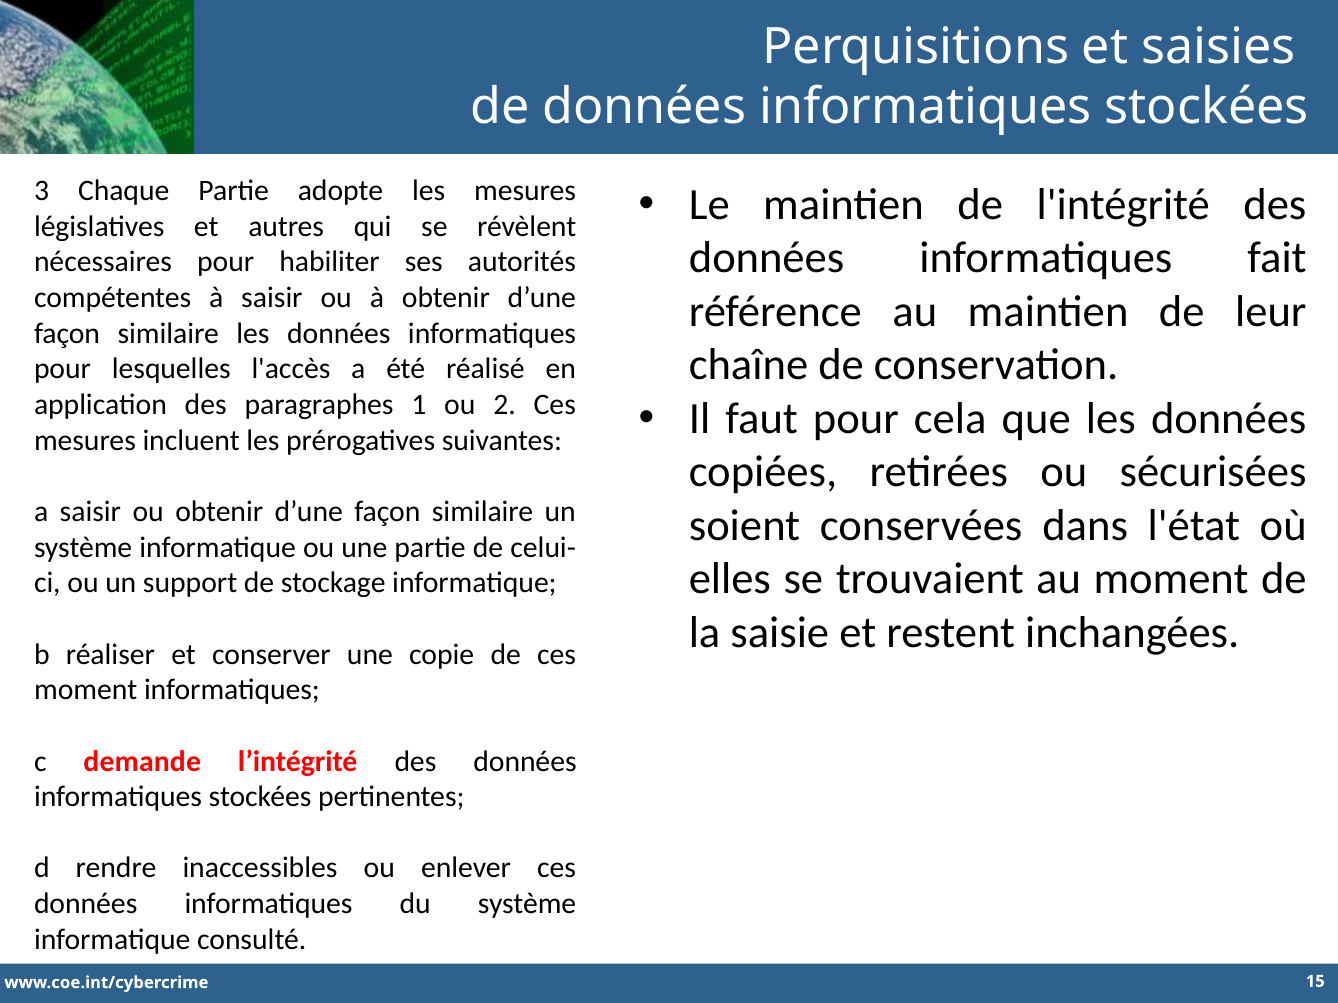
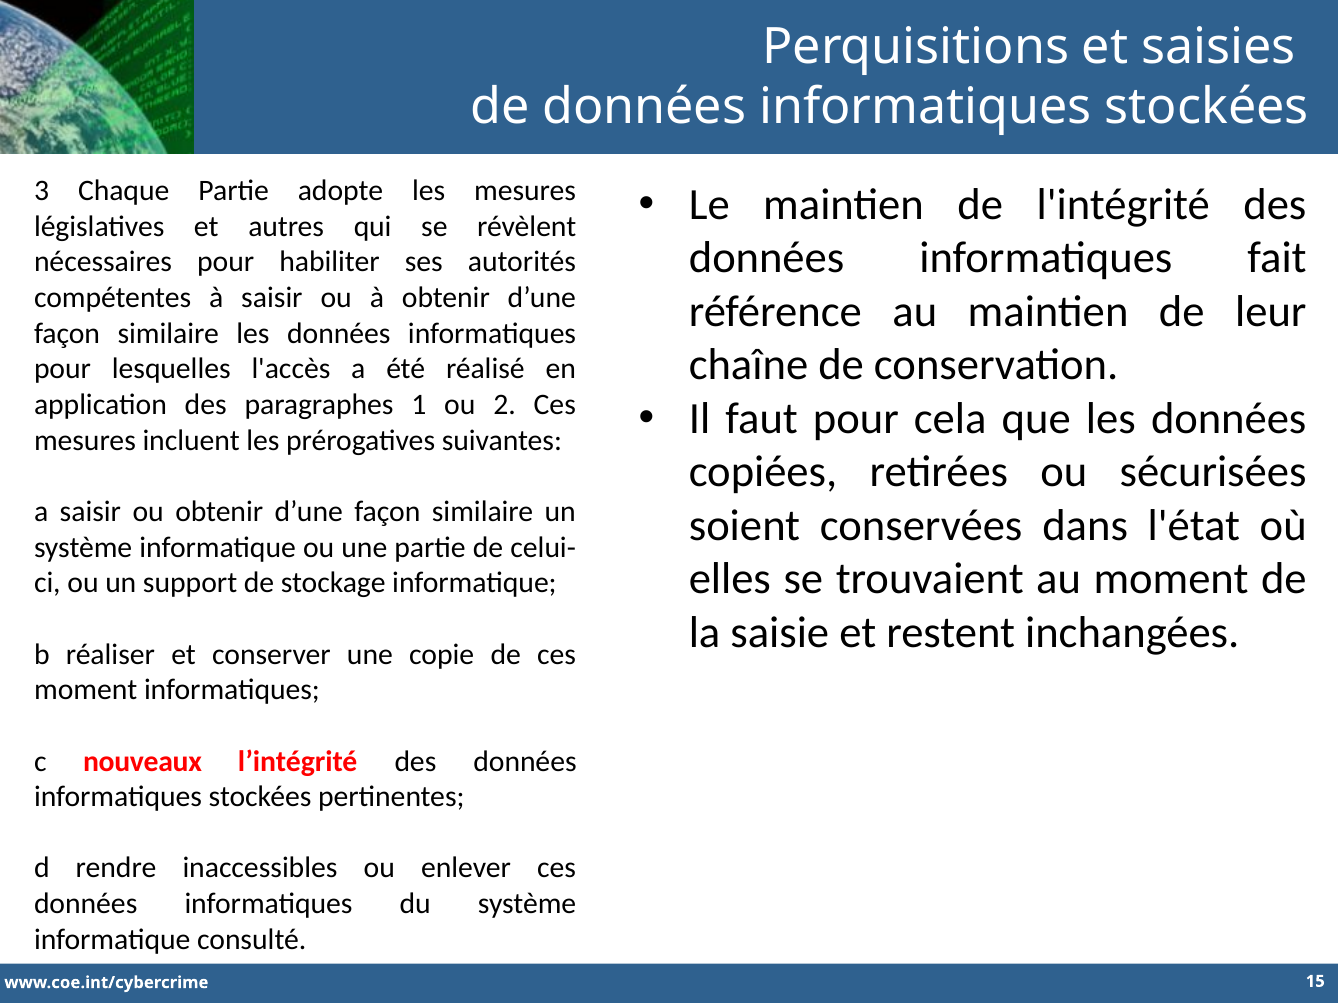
demande: demande -> nouveaux
